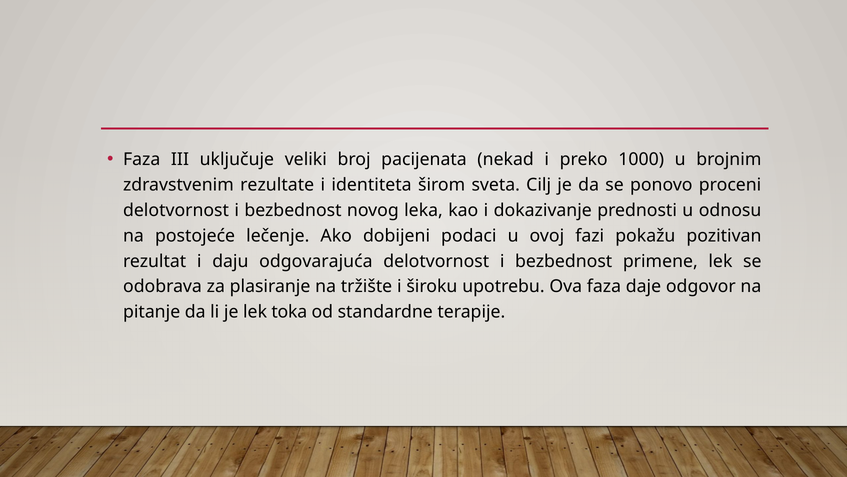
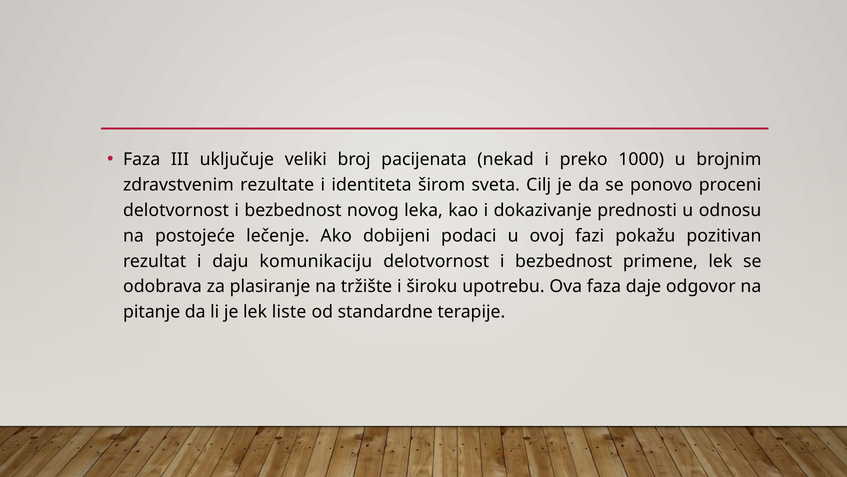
odgovarajuća: odgovarajuća -> komunikaciju
toka: toka -> liste
